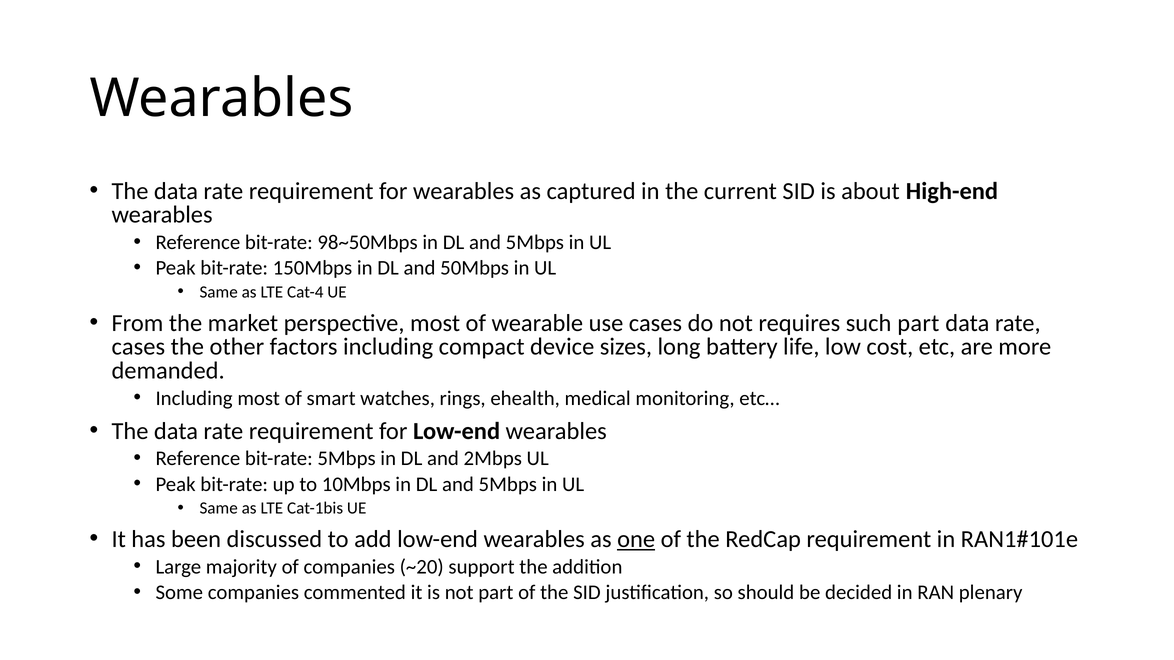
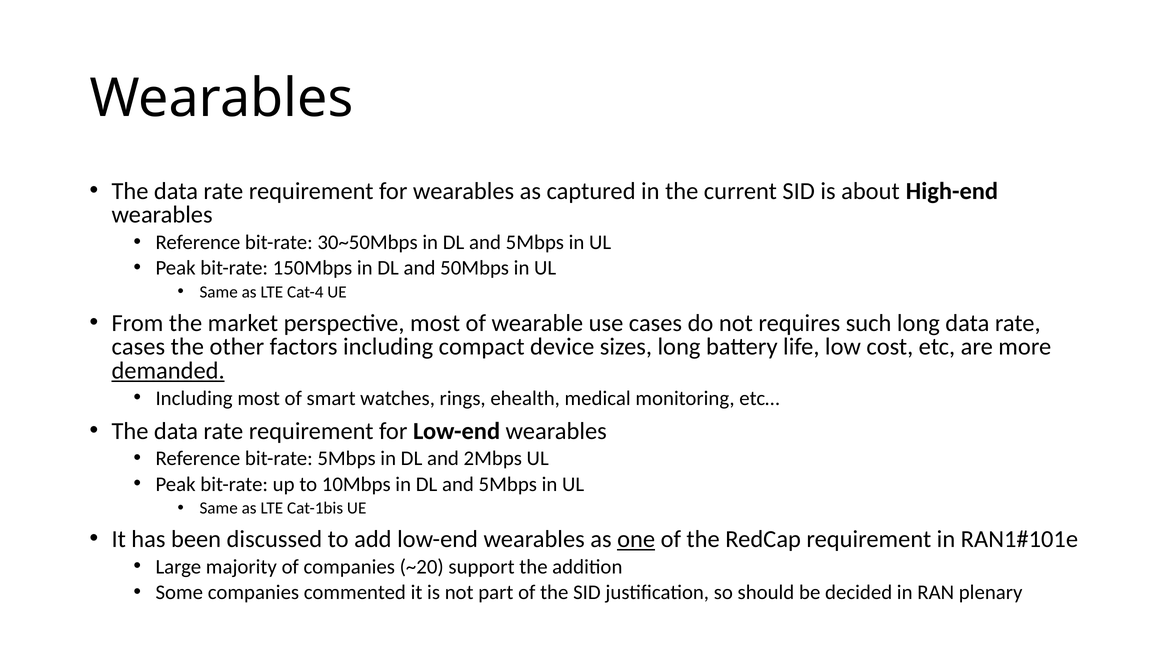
98~50Mbps: 98~50Mbps -> 30~50Mbps
such part: part -> long
demanded underline: none -> present
